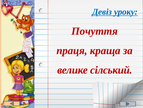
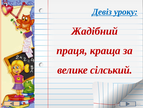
Почуття: Почуття -> Жадібний
